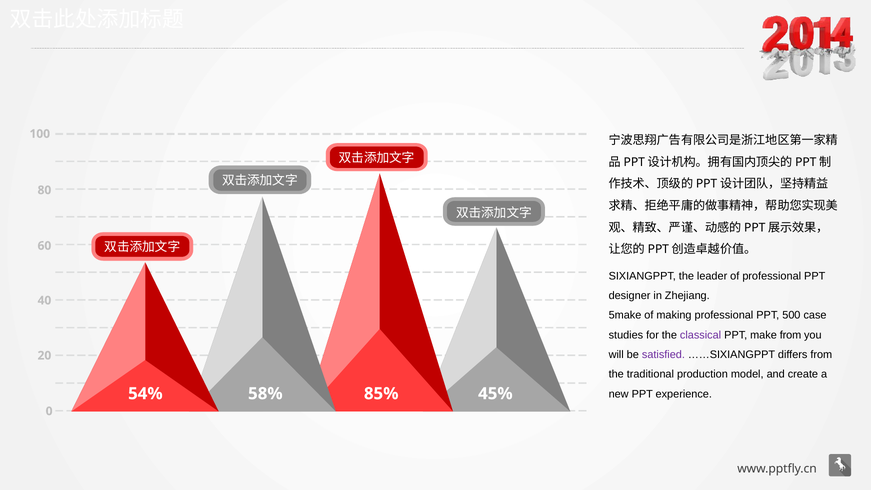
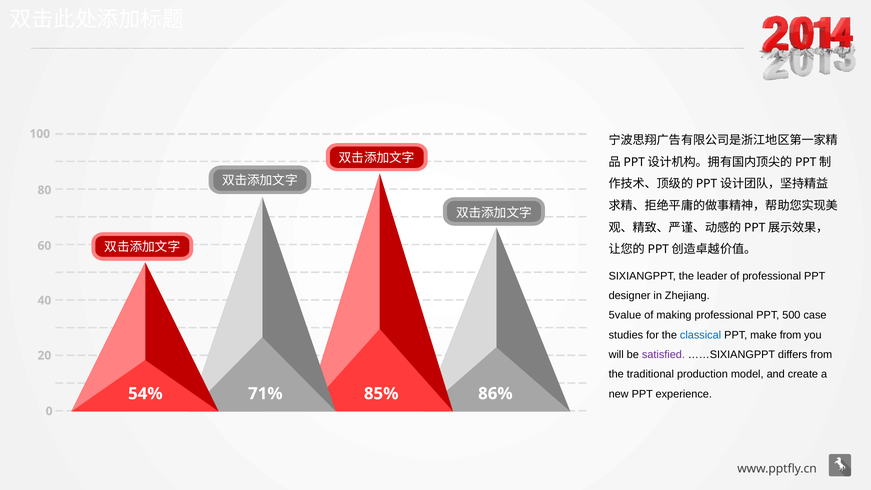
5make: 5make -> 5value
classical colour: purple -> blue
58%: 58% -> 71%
45%: 45% -> 86%
